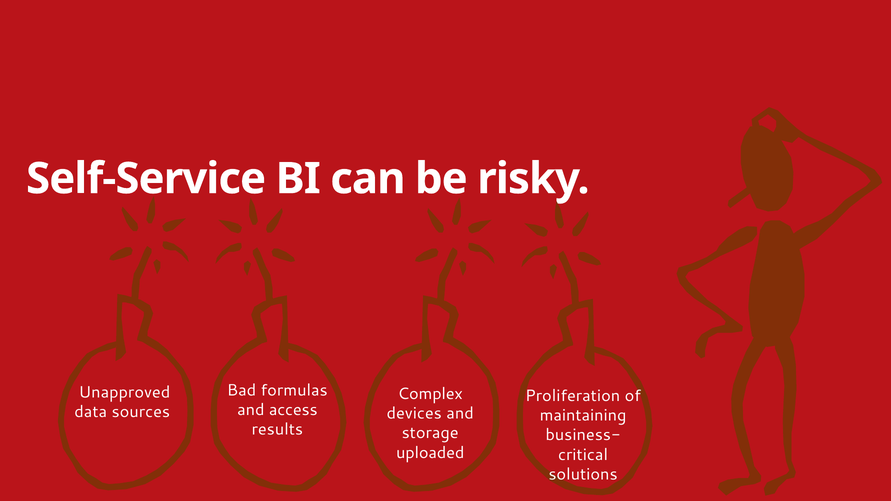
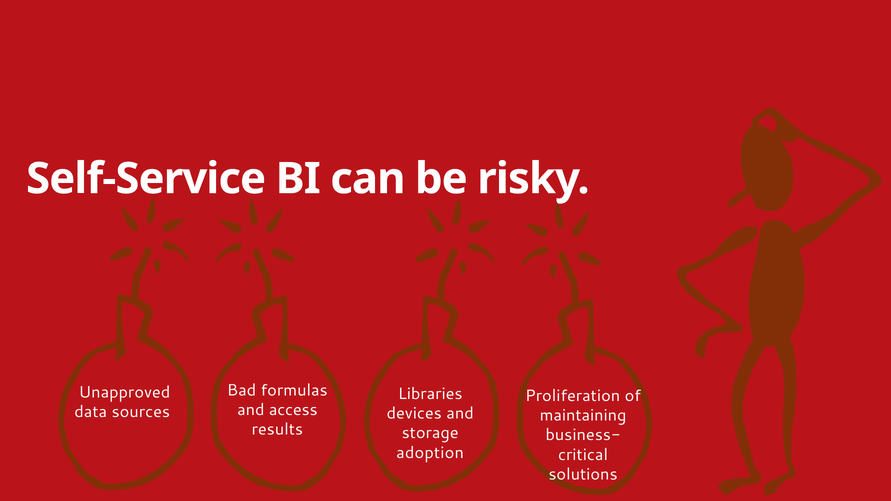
Complex: Complex -> Libraries
uploaded: uploaded -> adoption
